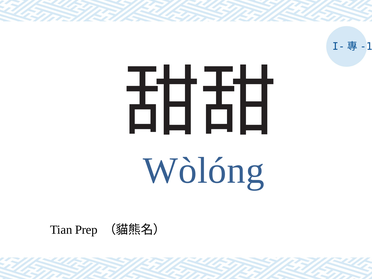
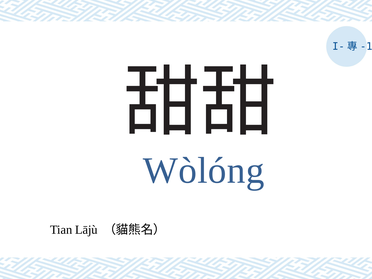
Prep: Prep -> Lājù
